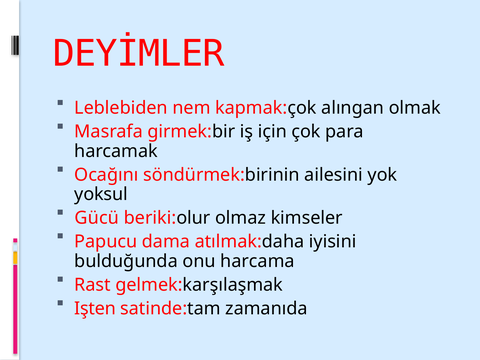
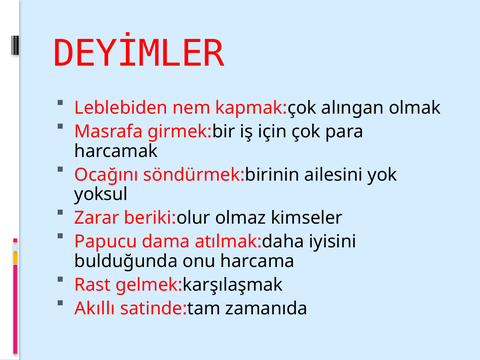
Gücü: Gücü -> Zarar
Işten: Işten -> Akıllı
